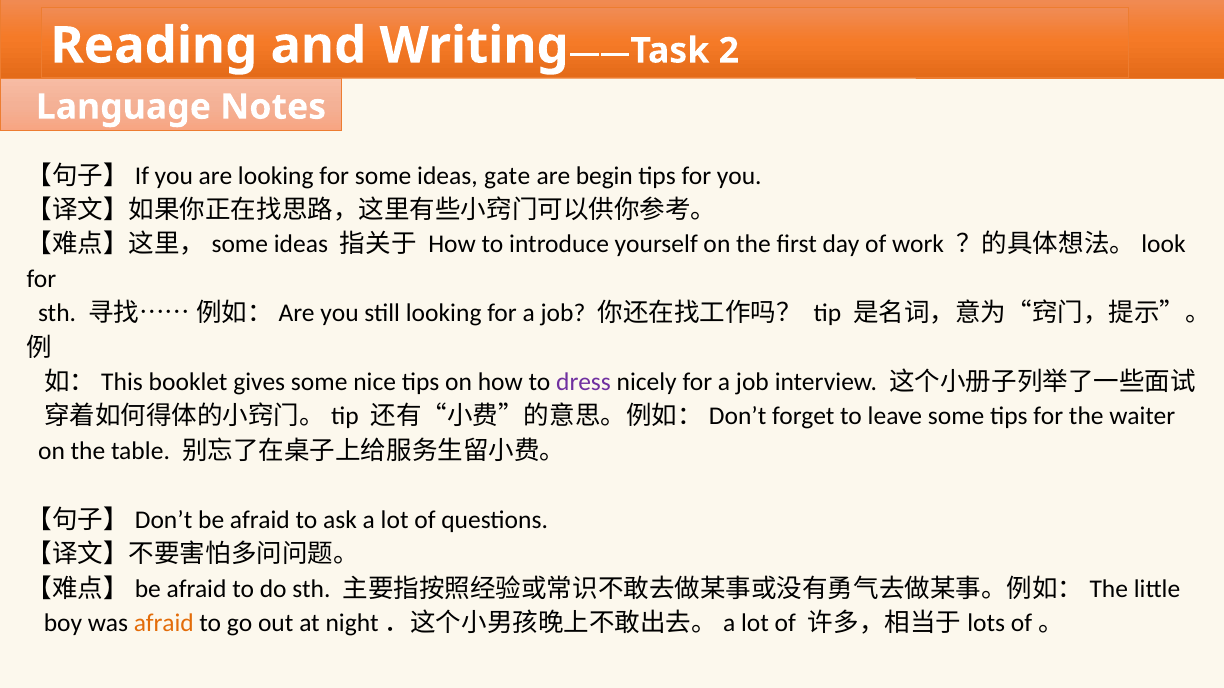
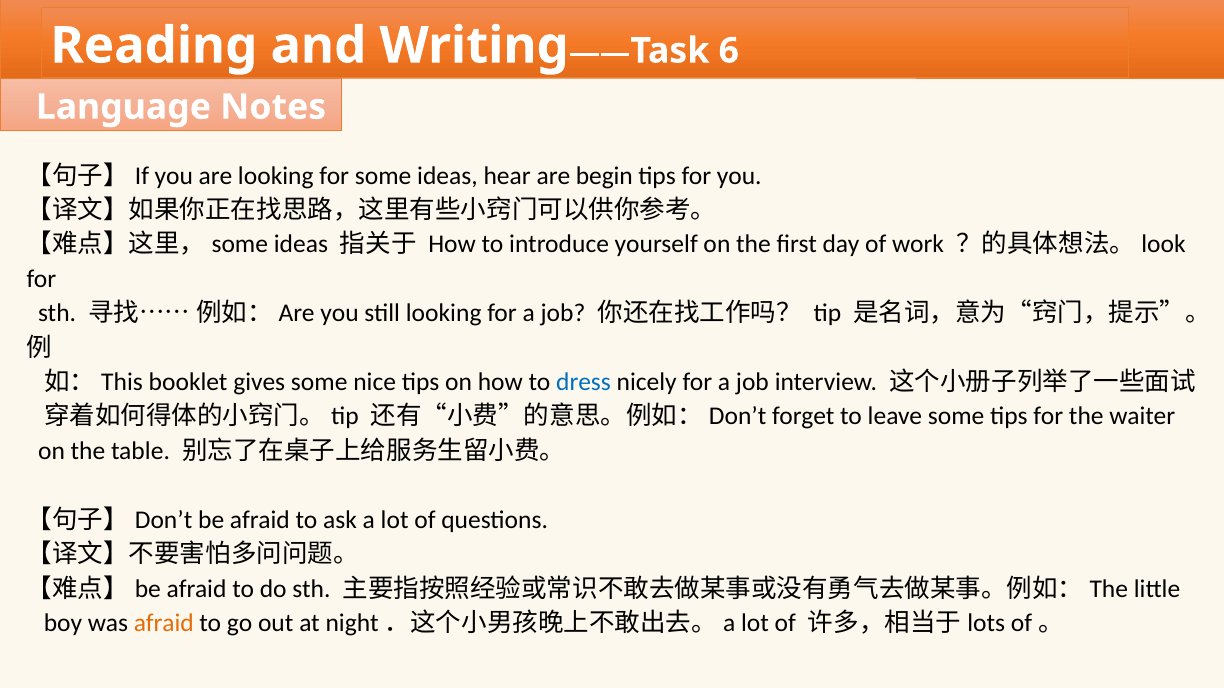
2: 2 -> 6
gate: gate -> hear
dress colour: purple -> blue
